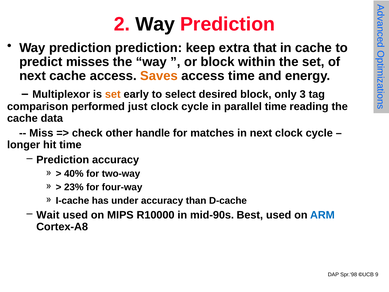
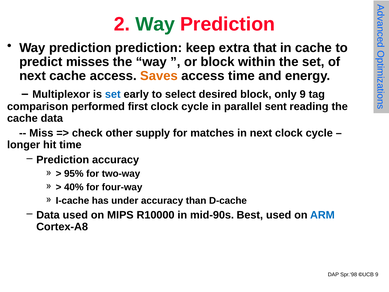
Way at (155, 24) colour: black -> green
set at (113, 94) colour: orange -> blue
only 3: 3 -> 9
just: just -> first
parallel time: time -> sent
handle: handle -> supply
40%: 40% -> 95%
23%: 23% -> 40%
Wait at (48, 215): Wait -> Data
